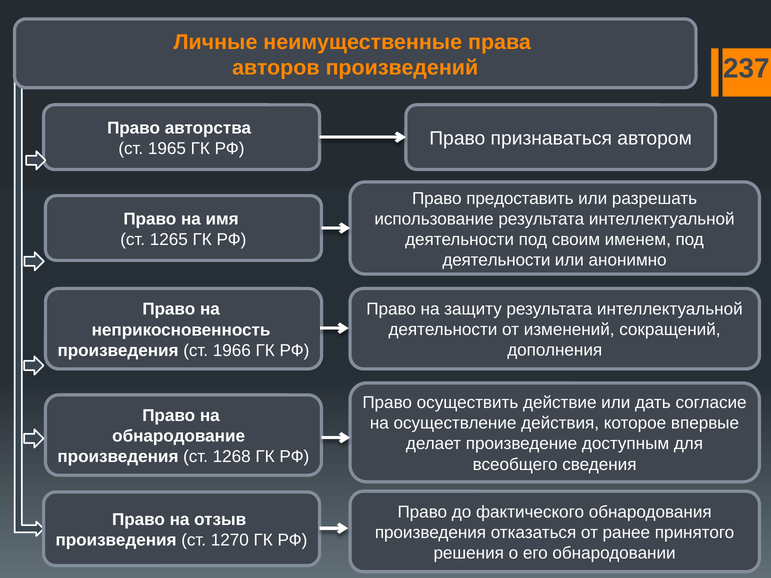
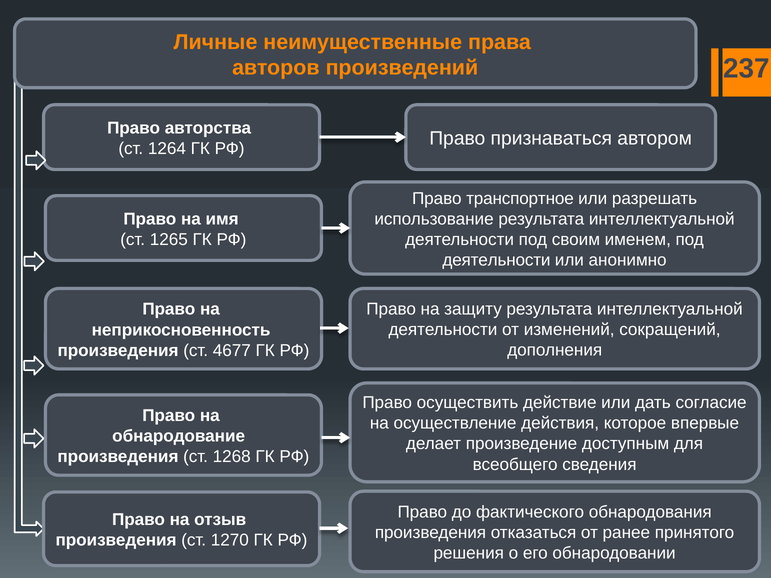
1965: 1965 -> 1264
предоставить: предоставить -> транспортное
1966: 1966 -> 4677
